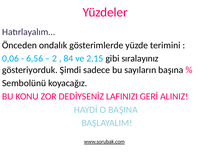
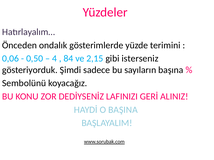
6,56: 6,56 -> 0,50
2: 2 -> 4
sıralayınız: sıralayınız -> isterseniz
